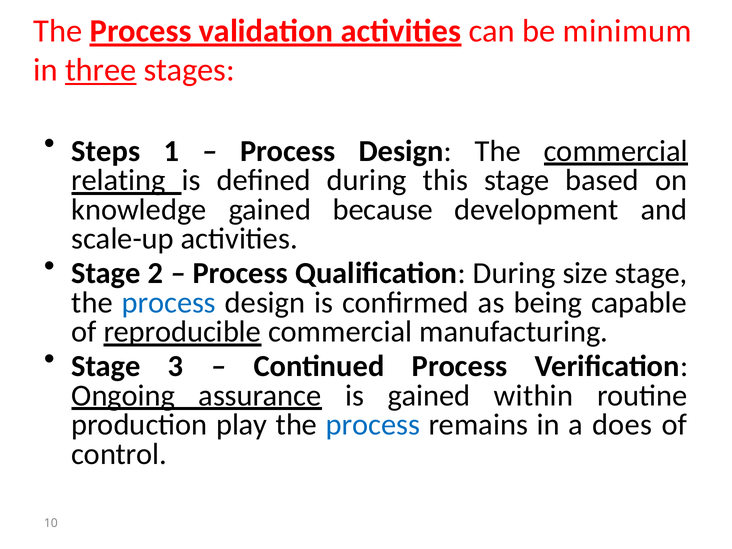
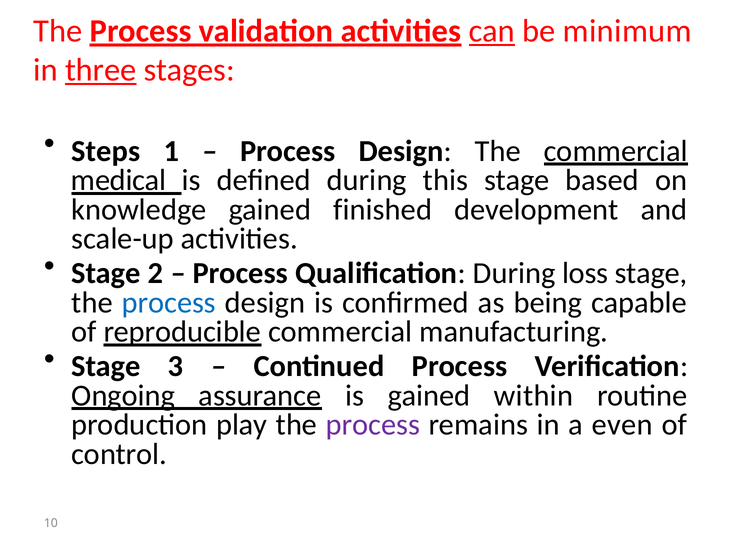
can underline: none -> present
relating: relating -> medical
because: because -> finished
size: size -> loss
process at (373, 425) colour: blue -> purple
does: does -> even
